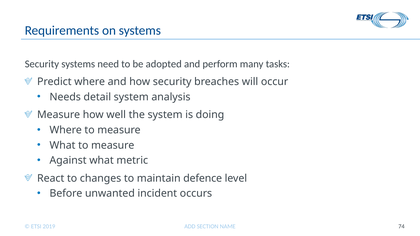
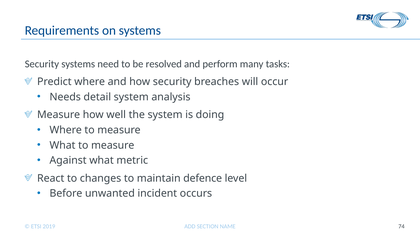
adopted: adopted -> resolved
